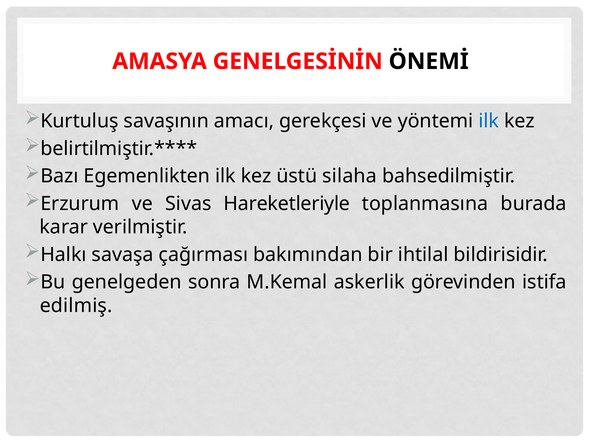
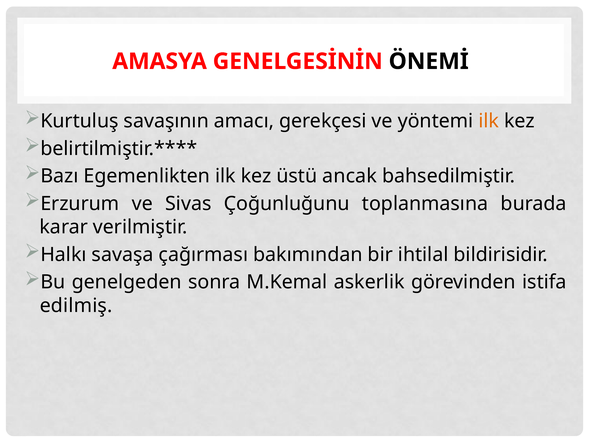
ilk at (489, 121) colour: blue -> orange
silaha: silaha -> ancak
Hareketleriyle: Hareketleriyle -> Çoğunluğunu
